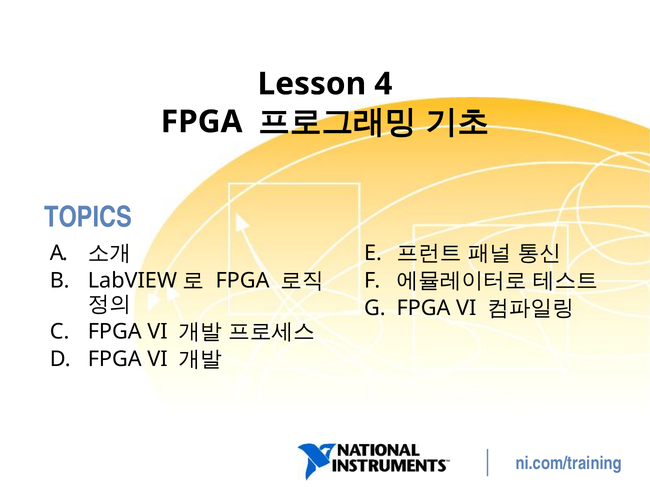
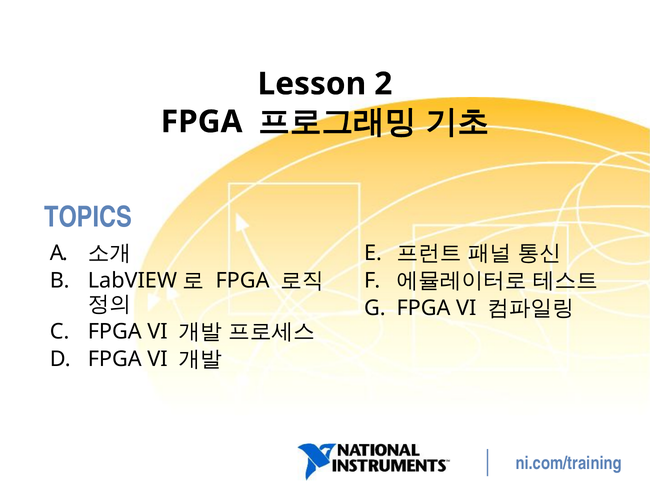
4: 4 -> 2
